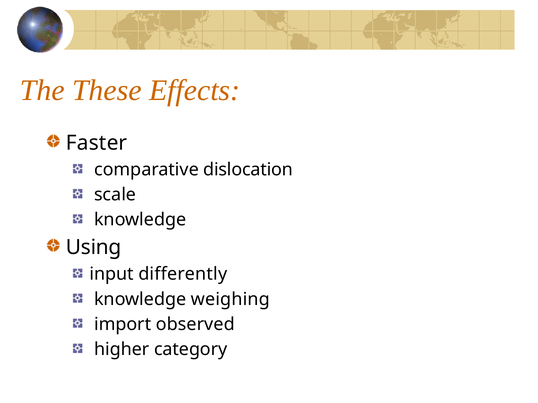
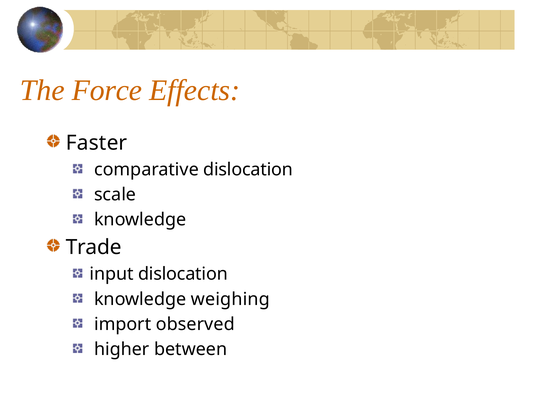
These: These -> Force
Using: Using -> Trade
input differently: differently -> dislocation
category: category -> between
